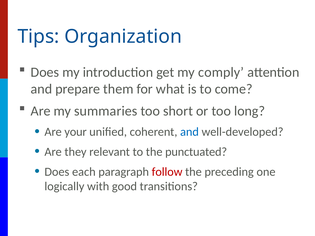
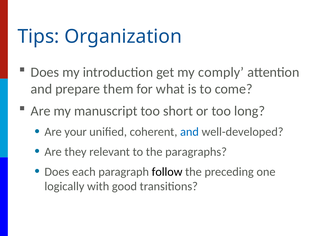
summaries: summaries -> manuscript
punctuated: punctuated -> paragraphs
follow colour: red -> black
